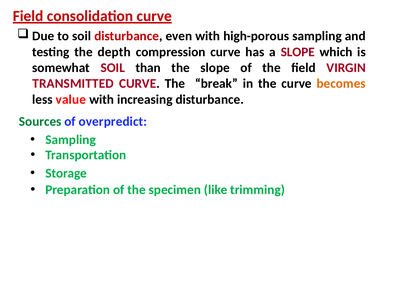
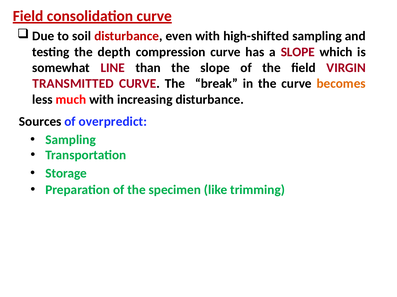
high-porous: high-porous -> high-shifted
somewhat SOIL: SOIL -> LINE
value: value -> much
Sources colour: green -> black
